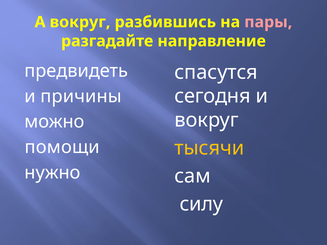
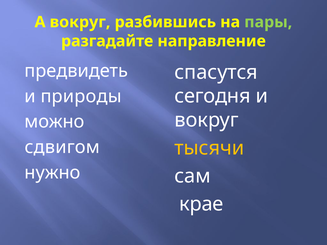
пары colour: pink -> light green
причины: причины -> природы
помощи: помощи -> сдвигом
силу: силу -> крае
